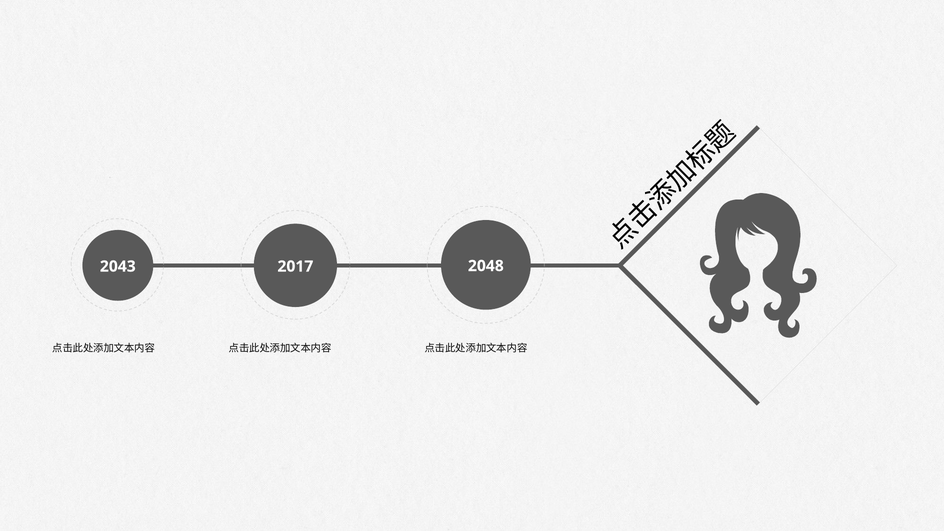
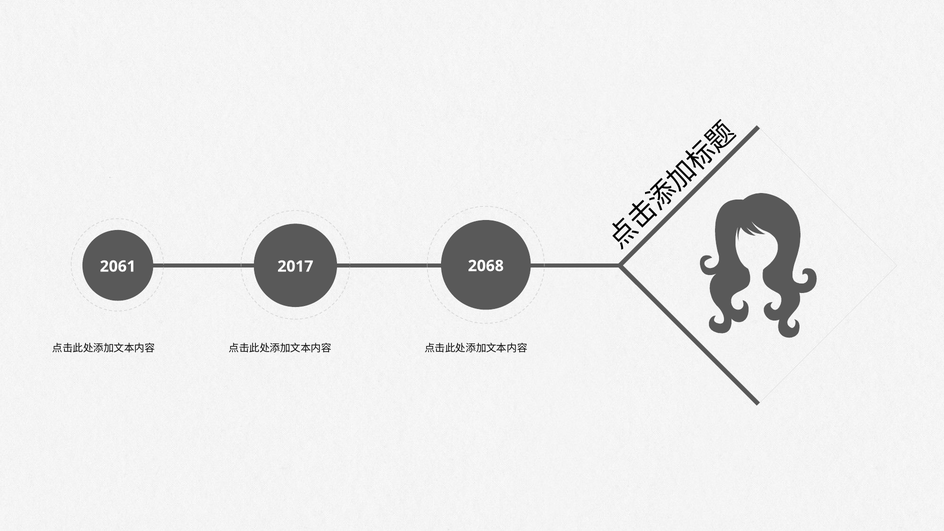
2043: 2043 -> 2061
2048: 2048 -> 2068
